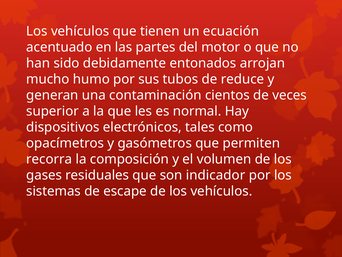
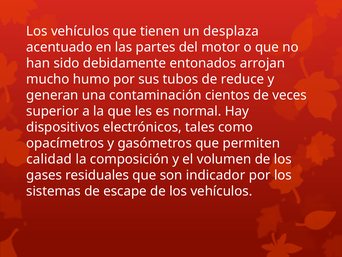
ecuación: ecuación -> desplaza
recorra: recorra -> calidad
